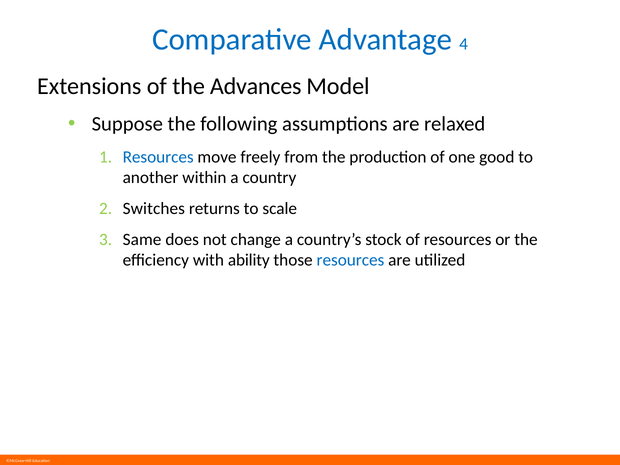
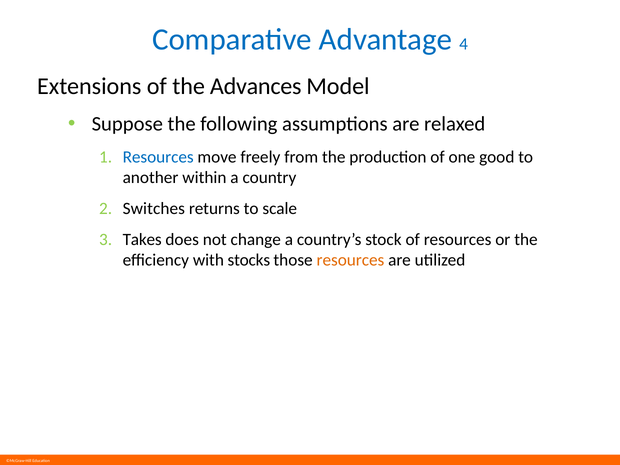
Same: Same -> Takes
ability: ability -> stocks
resources at (350, 260) colour: blue -> orange
